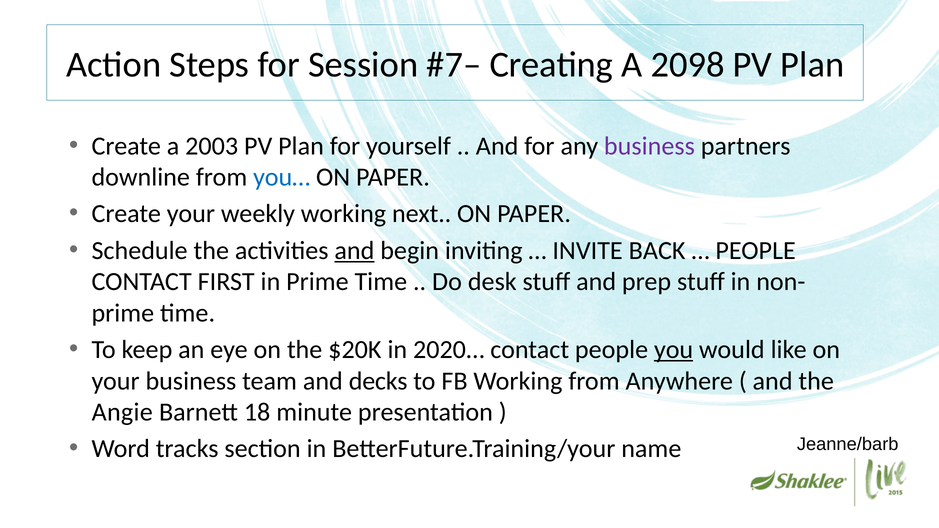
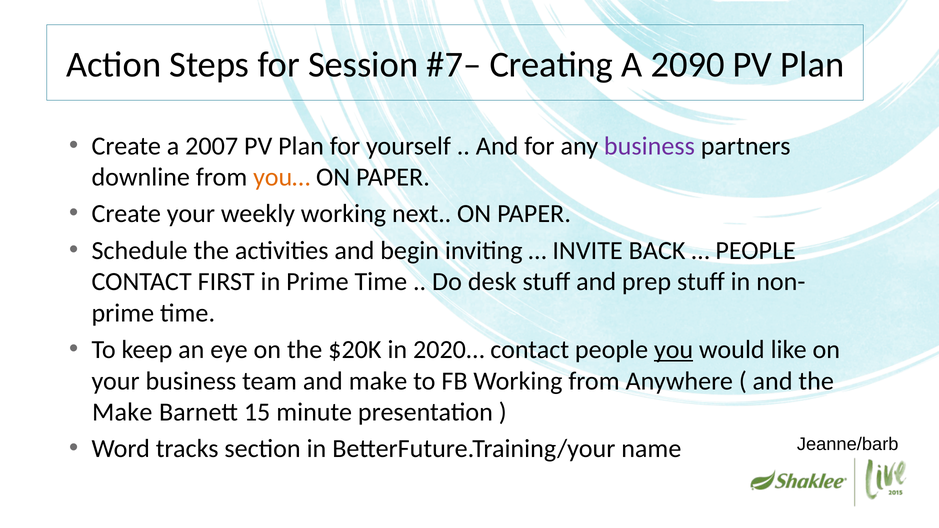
2098: 2098 -> 2090
2003: 2003 -> 2007
you… colour: blue -> orange
and at (354, 250) underline: present -> none
and decks: decks -> make
Angie at (122, 412): Angie -> Make
18: 18 -> 15
